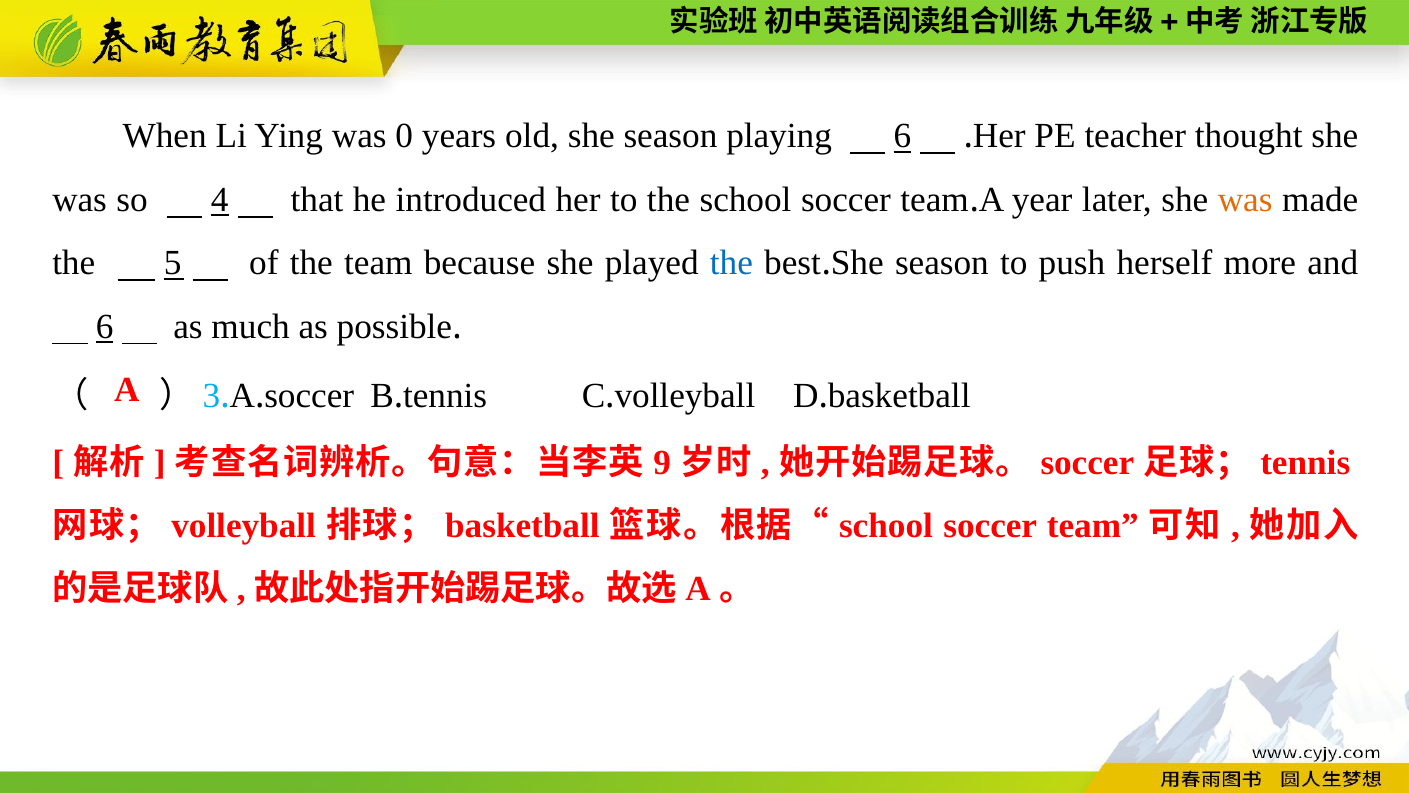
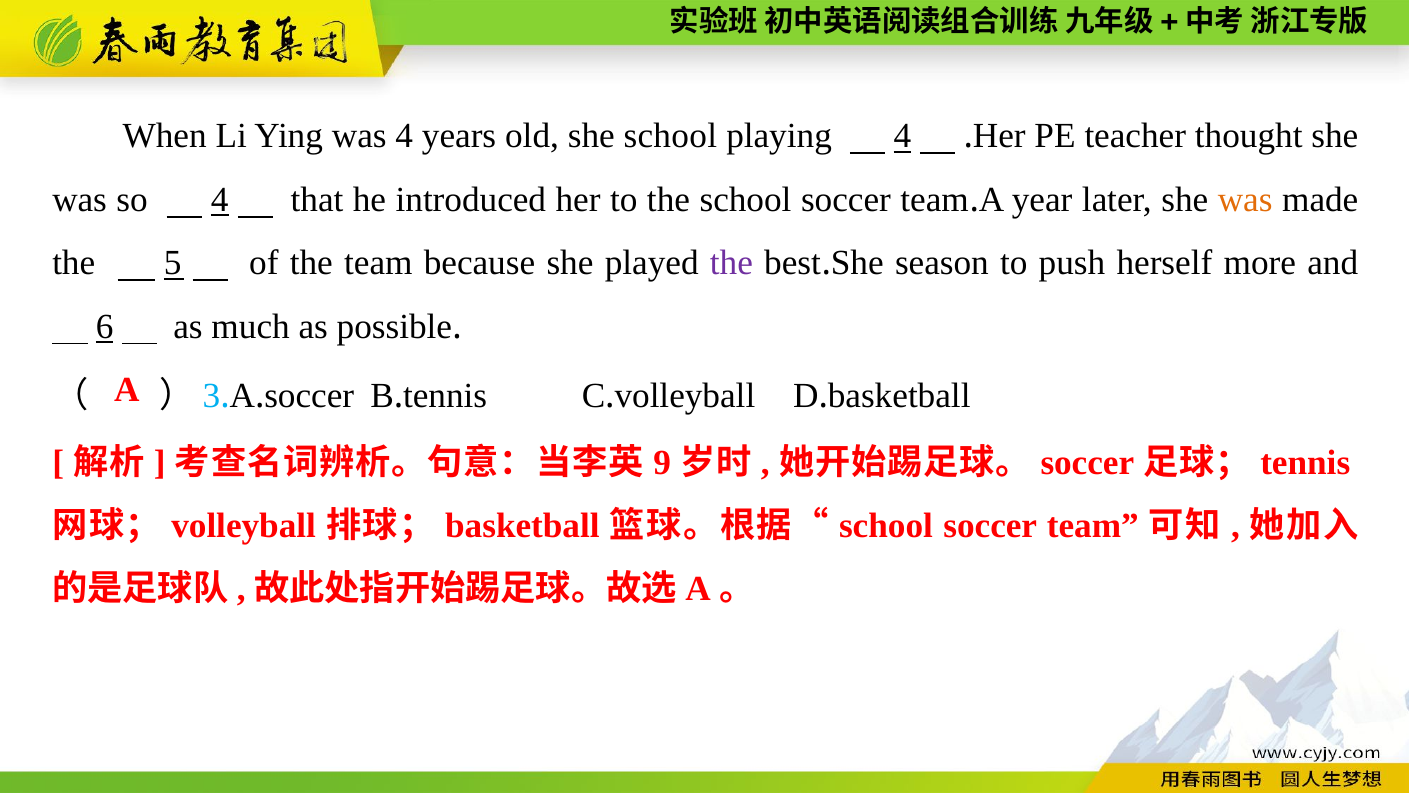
was 0: 0 -> 4
old she season: season -> school
playing 6: 6 -> 4
the at (731, 263) colour: blue -> purple
